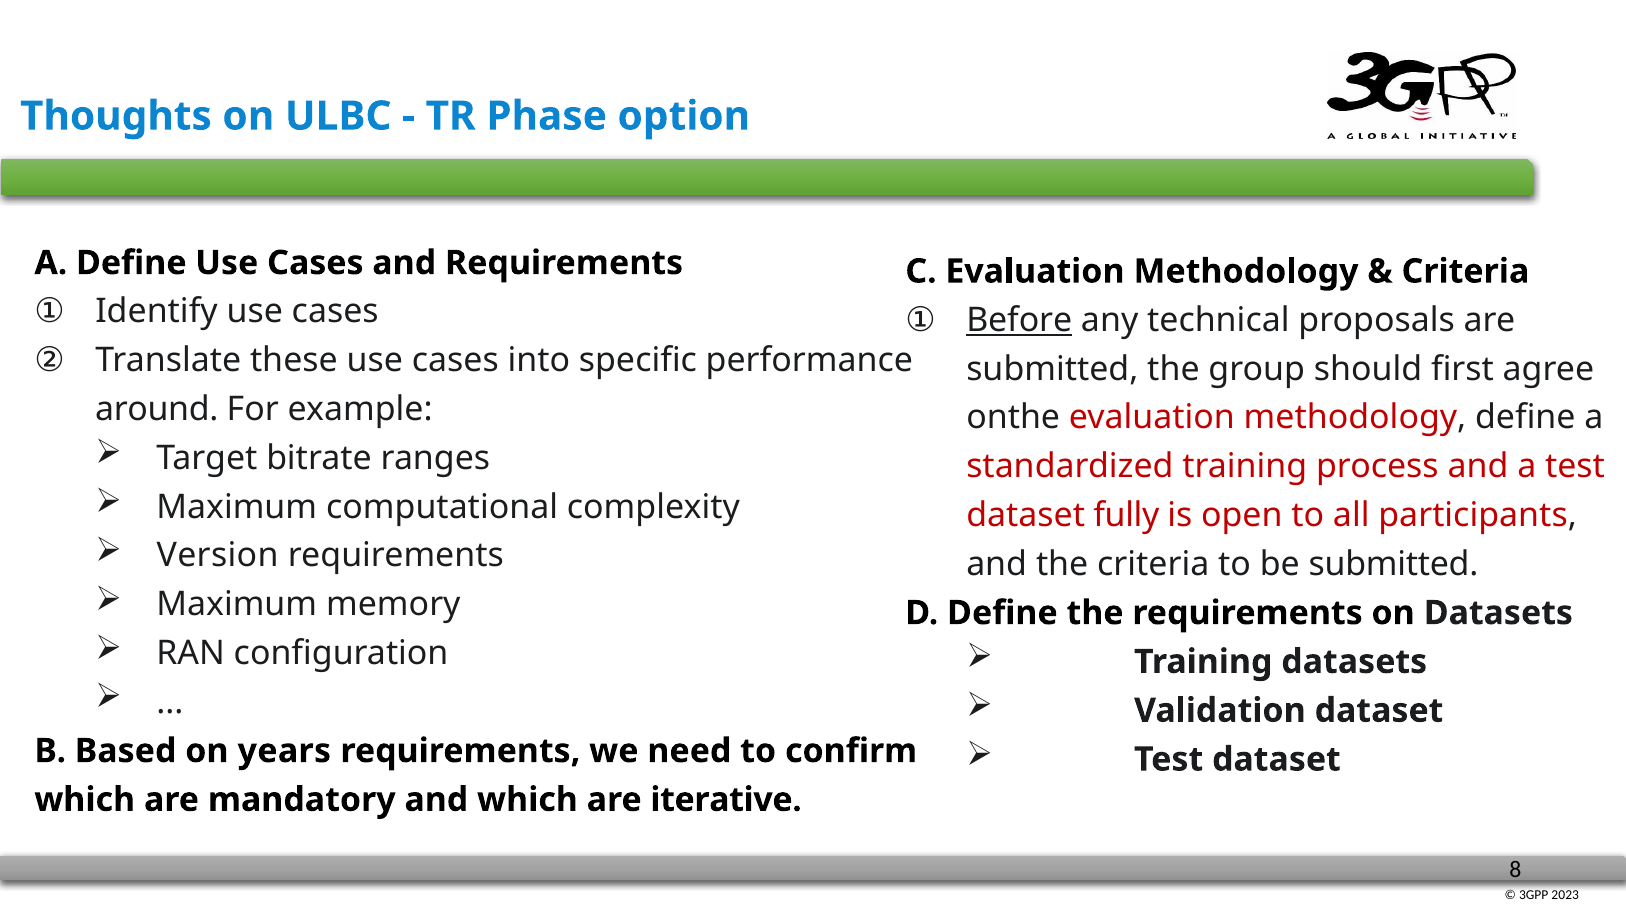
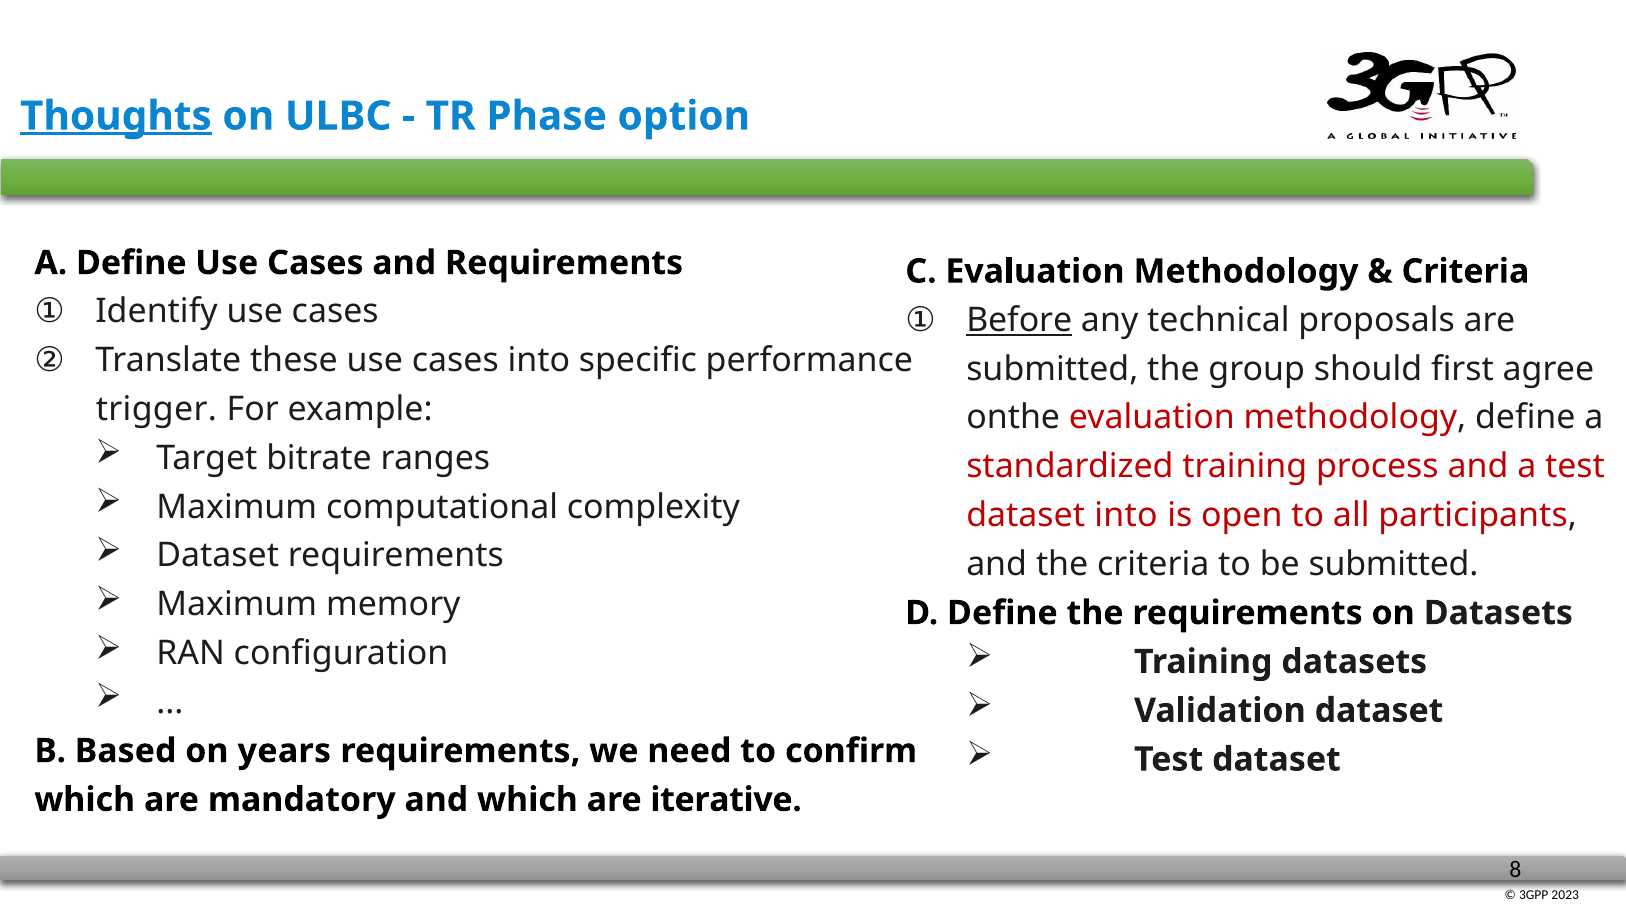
Thoughts underline: none -> present
around: around -> trigger
dataset fully: fully -> into
Version at (218, 555): Version -> Dataset
